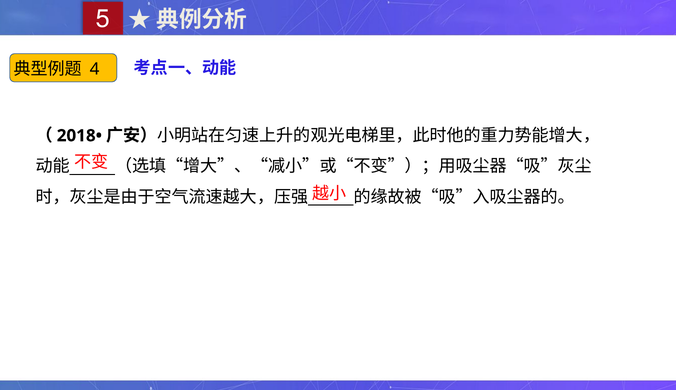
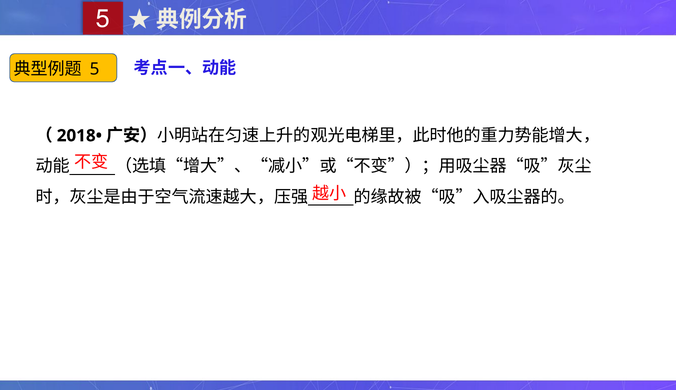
4 at (95, 69): 4 -> 5
